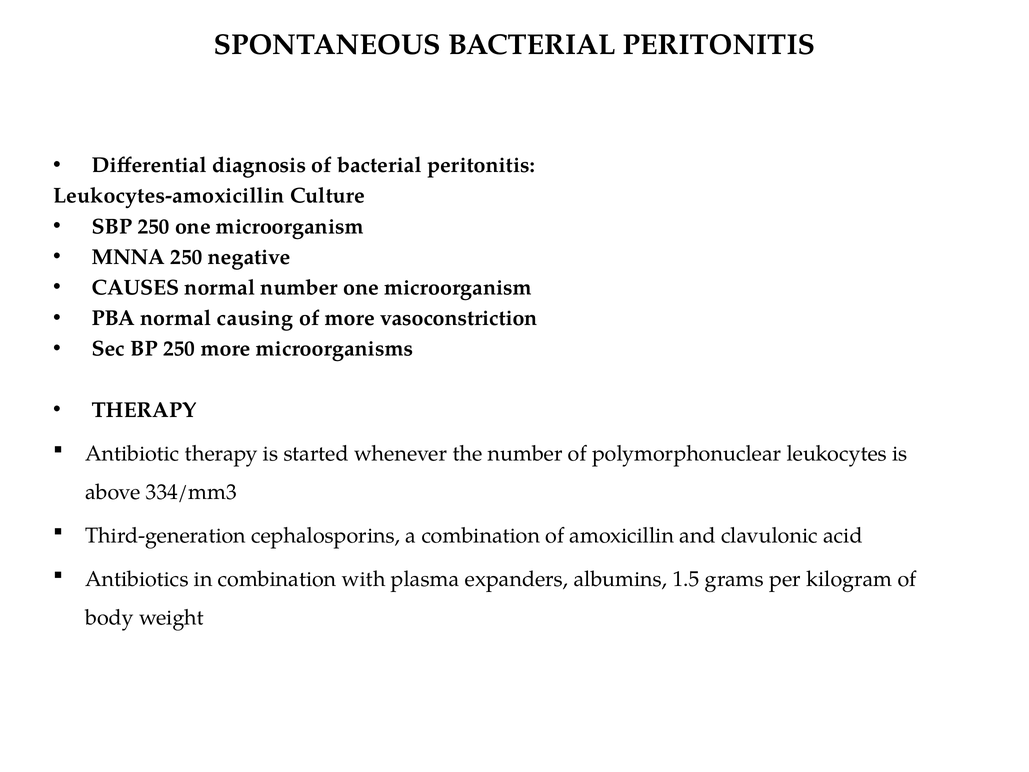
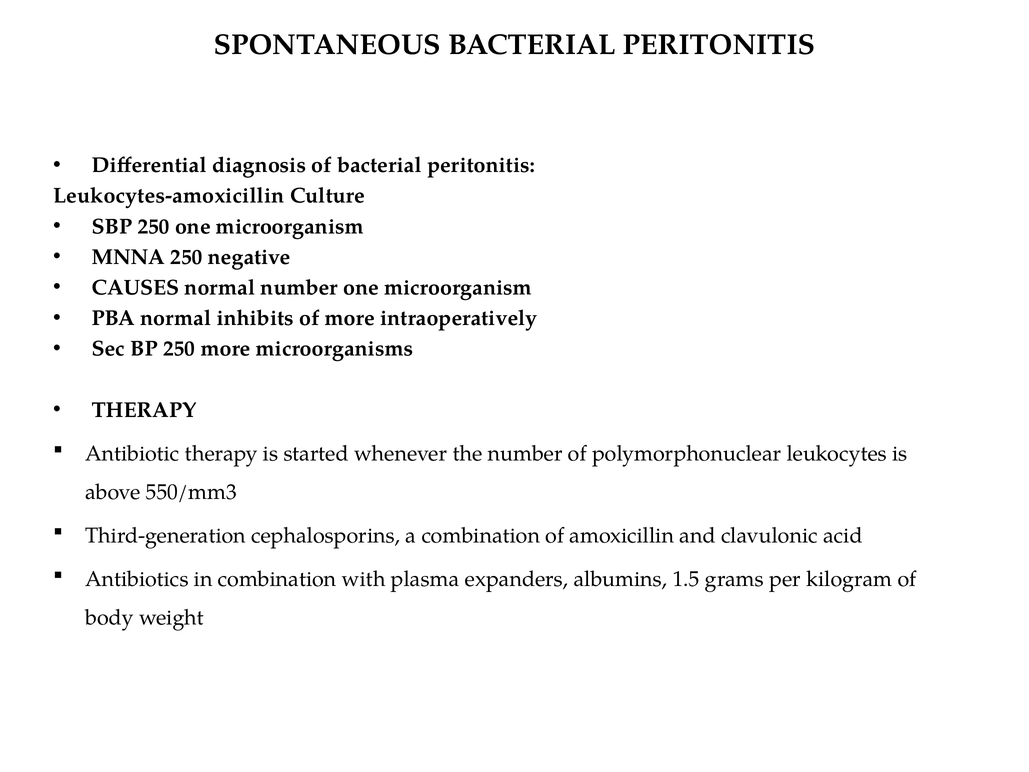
causing: causing -> inhibits
vasoconstriction: vasoconstriction -> intraoperatively
334/mm3: 334/mm3 -> 550/mm3
